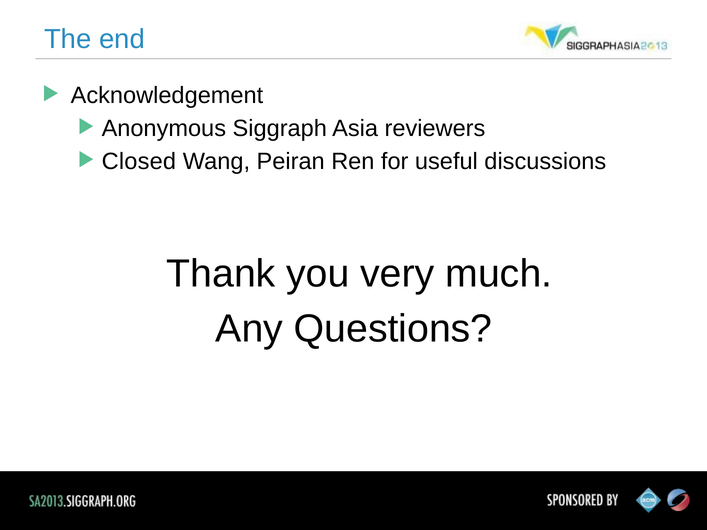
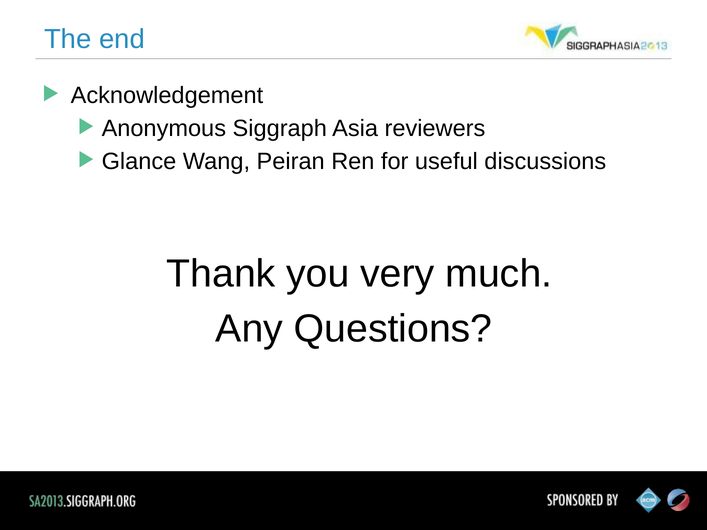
Closed: Closed -> Glance
